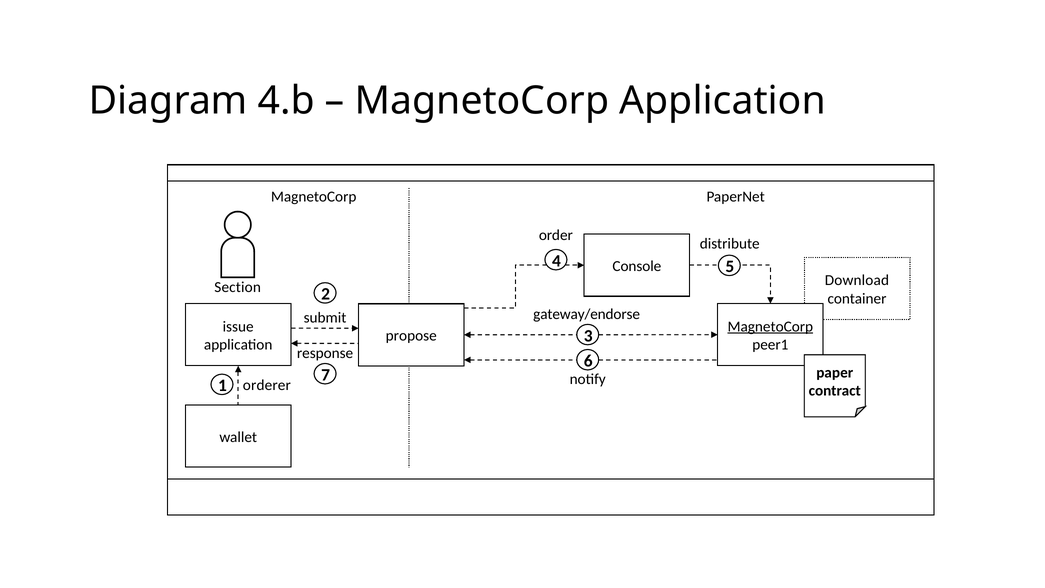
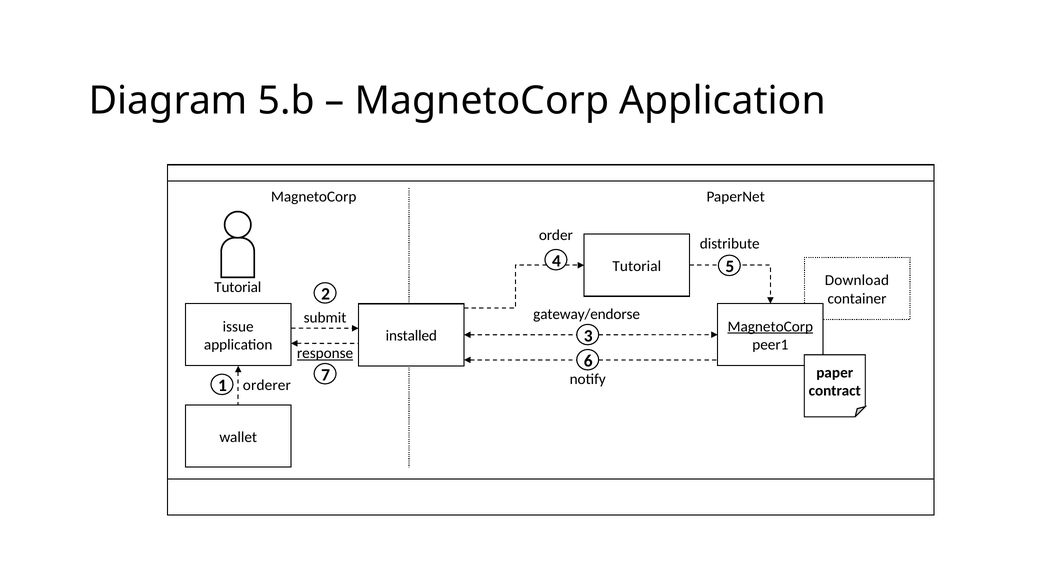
4.b: 4.b -> 5.b
Console at (637, 266): Console -> Tutorial
Section at (238, 287): Section -> Tutorial
propose: propose -> installed
response underline: none -> present
